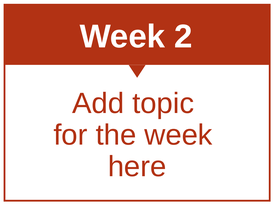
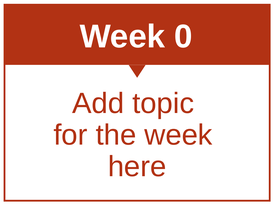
2: 2 -> 0
